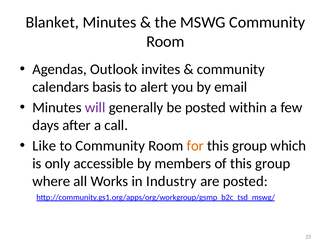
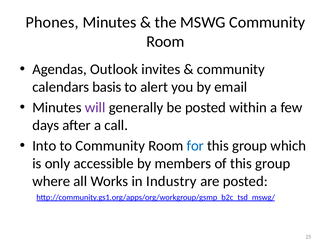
Blanket: Blanket -> Phones
Like: Like -> Into
for colour: orange -> blue
